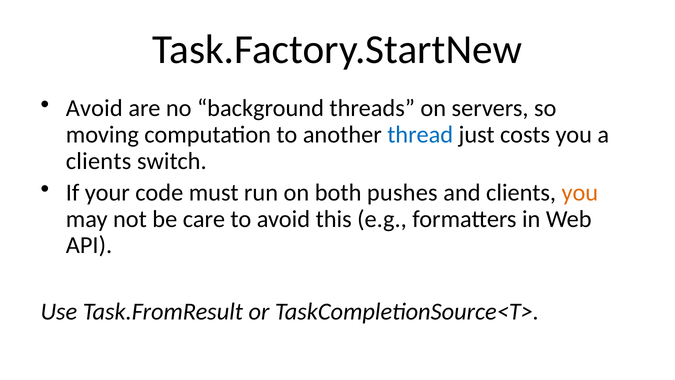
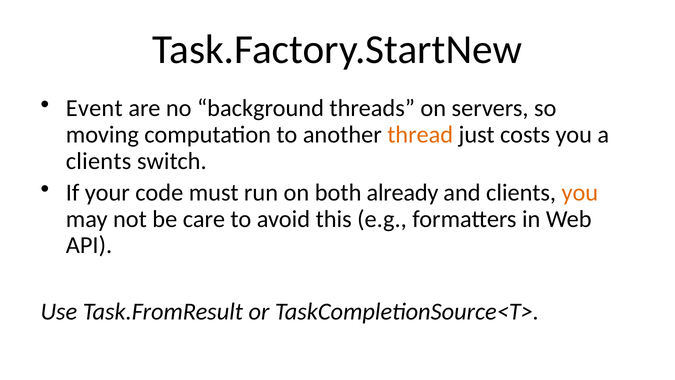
Avoid at (94, 108): Avoid -> Event
thread colour: blue -> orange
pushes: pushes -> already
